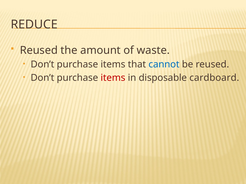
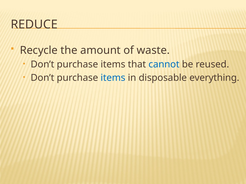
Reused at (39, 50): Reused -> Recycle
items at (113, 78) colour: red -> blue
cardboard: cardboard -> everything
